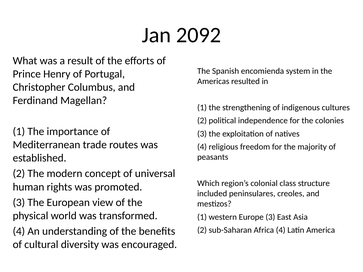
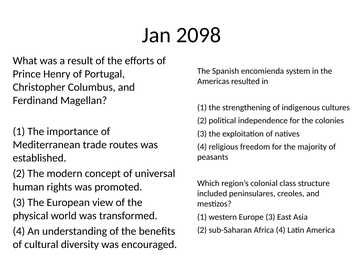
2092: 2092 -> 2098
